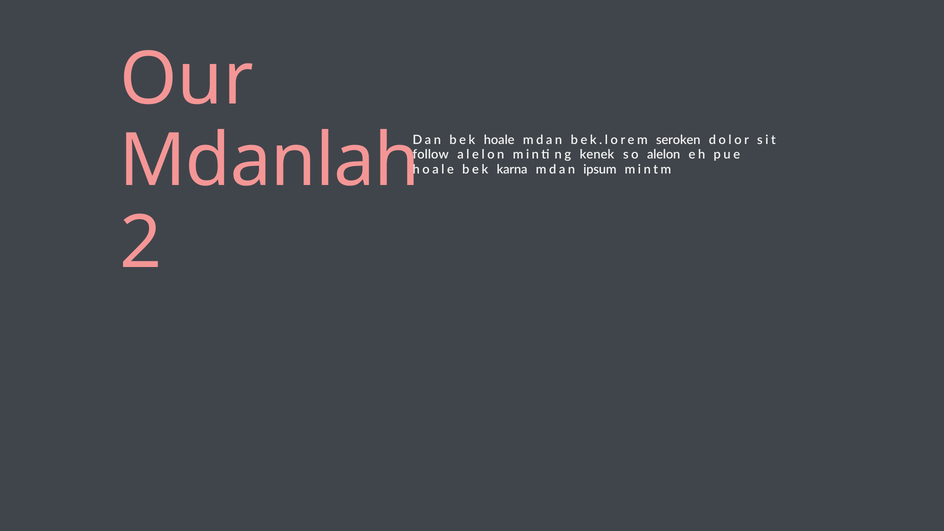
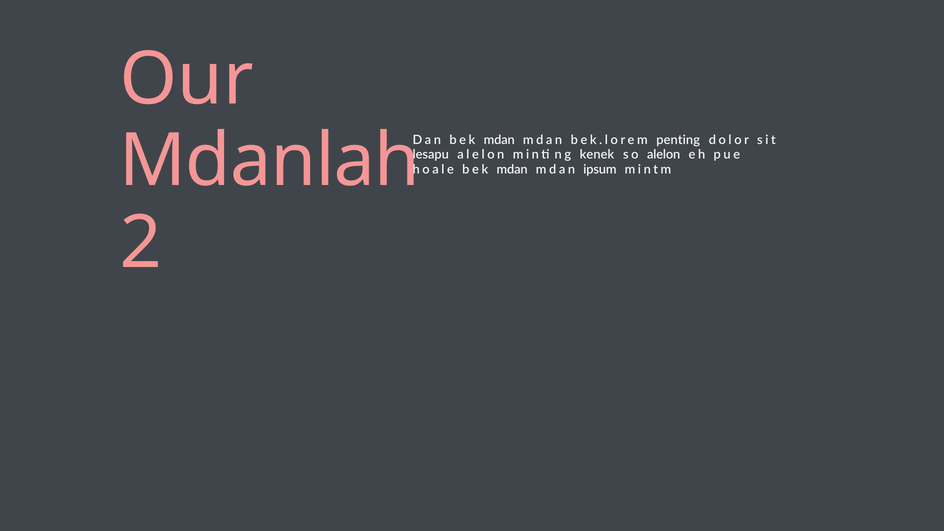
Dan bek hoale: hoale -> mdan
seroken: seroken -> penting
follow: follow -> lesapu
hoale bek karna: karna -> mdan
